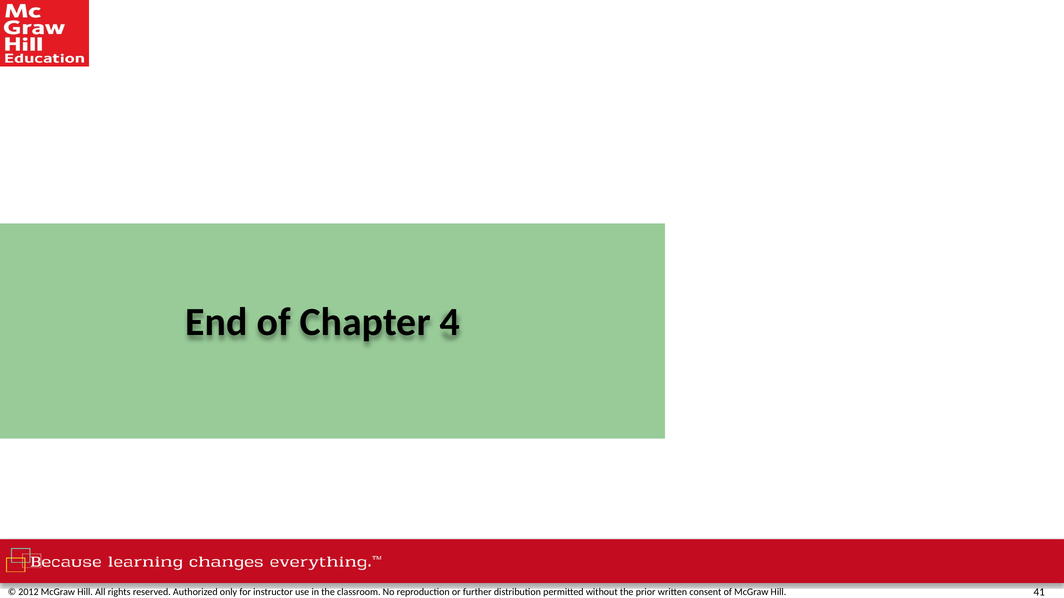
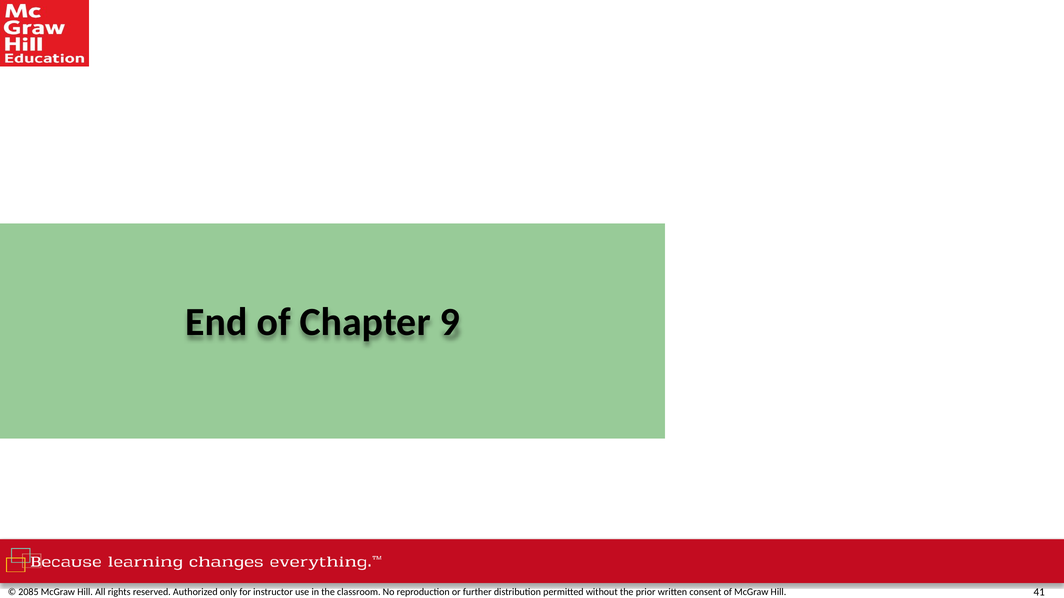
4: 4 -> 9
2012: 2012 -> 2085
